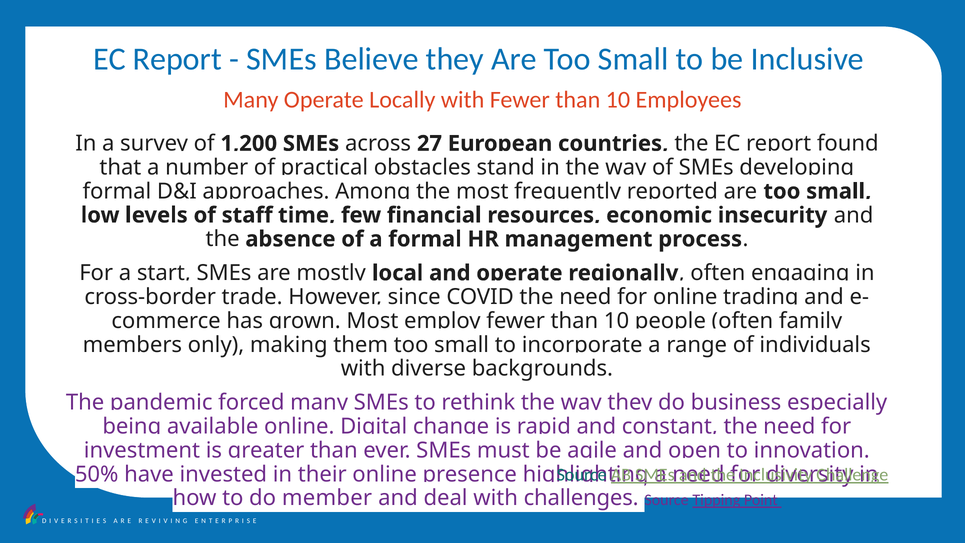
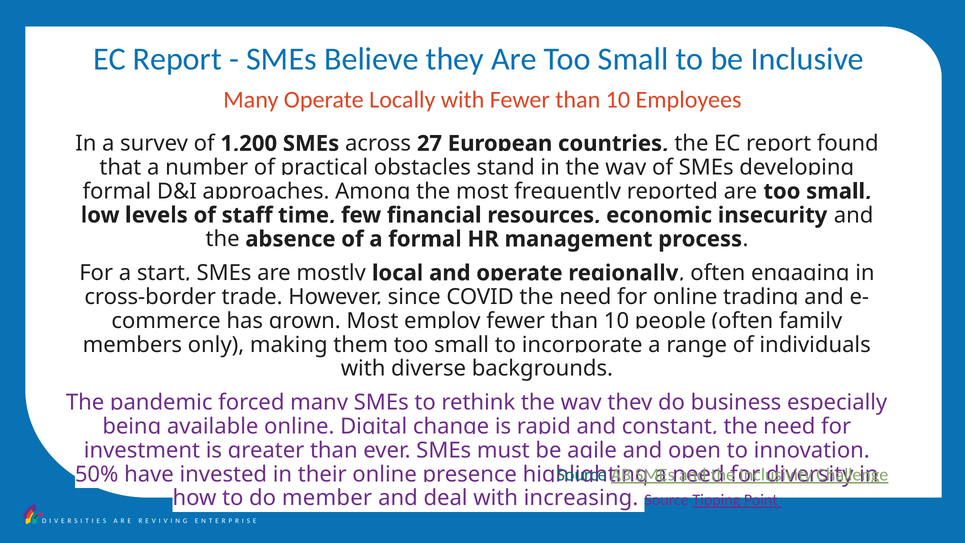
challenges: challenges -> increasing
